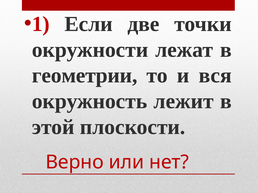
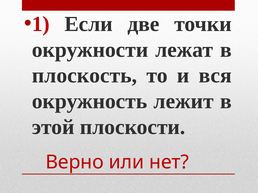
геометрии: геометрии -> плоскость
